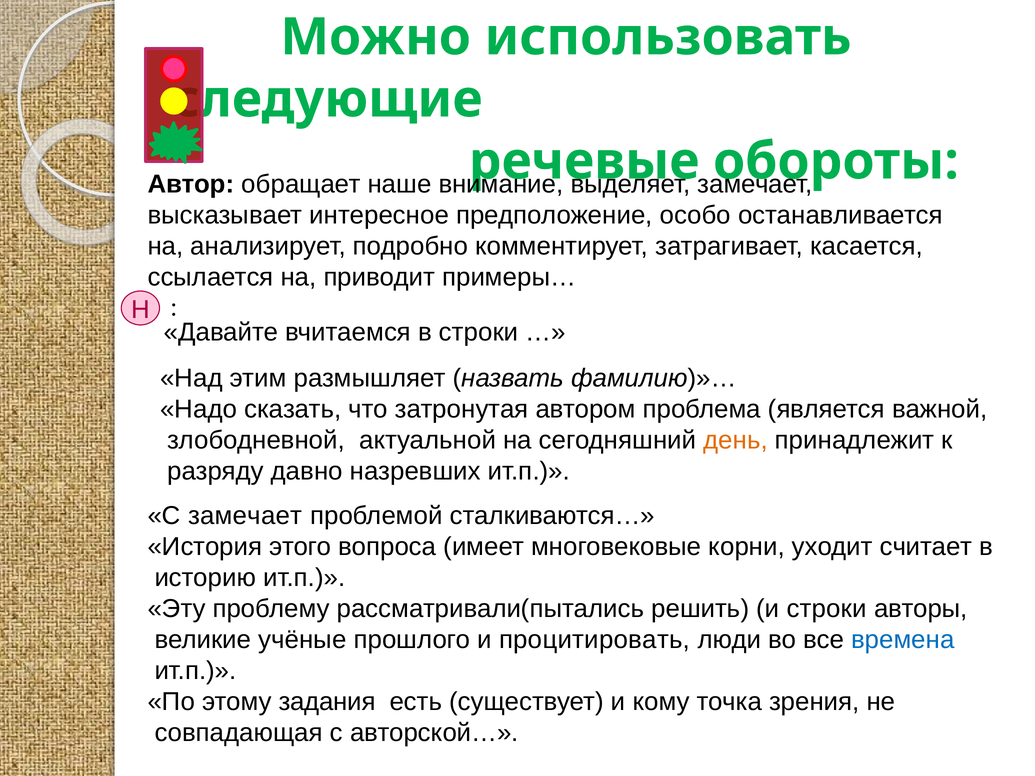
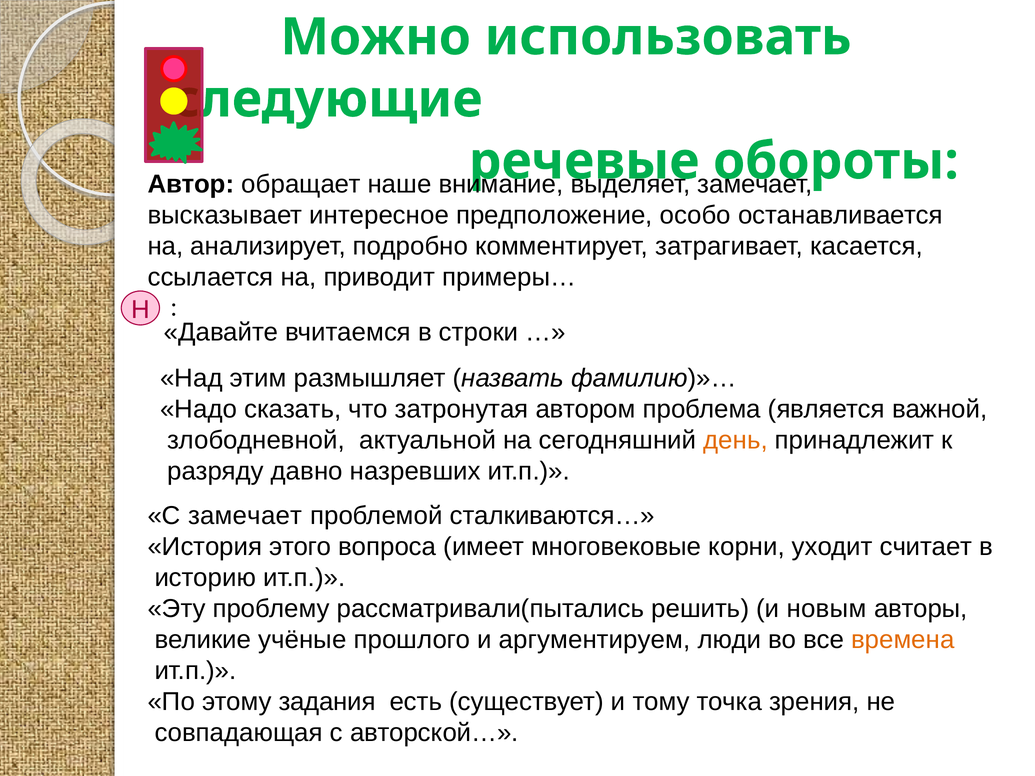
и строки: строки -> новым
процитировать: процитировать -> аргументируем
времена colour: blue -> orange
кому: кому -> тому
